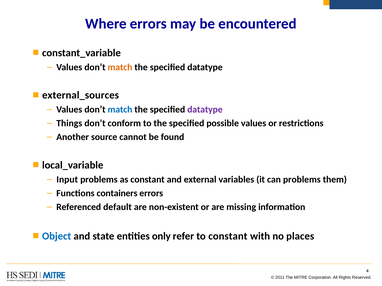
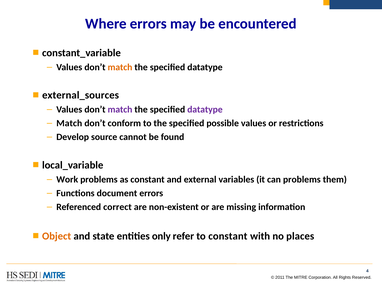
match at (120, 110) colour: blue -> purple
Things at (69, 123): Things -> Match
Another: Another -> Develop
Input: Input -> Work
containers: containers -> document
default: default -> correct
Object colour: blue -> orange
